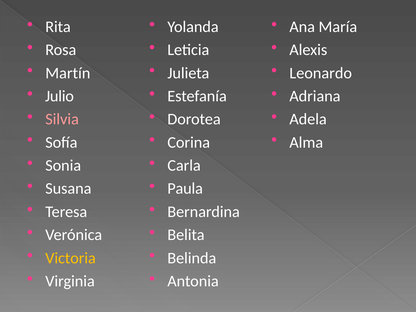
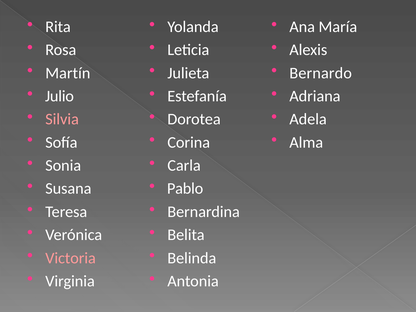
Leonardo: Leonardo -> Bernardo
Paula: Paula -> Pablo
Victoria colour: yellow -> pink
